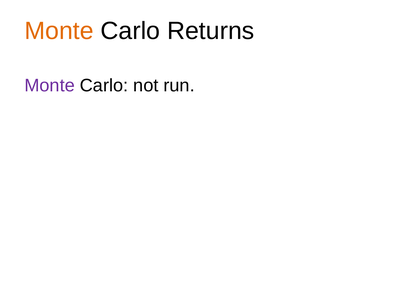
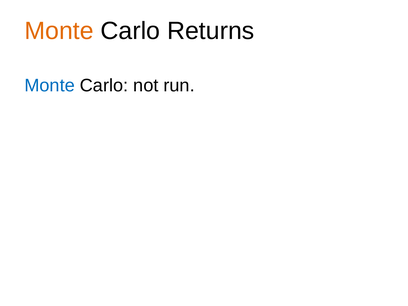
Monte at (50, 86) colour: purple -> blue
